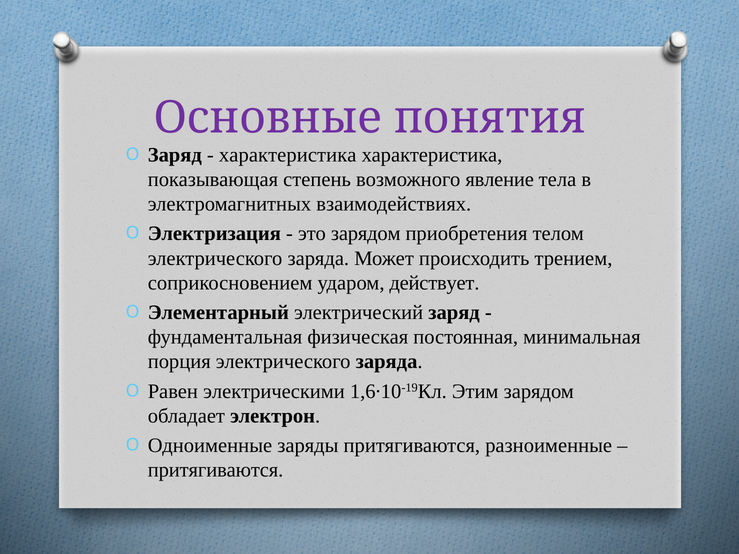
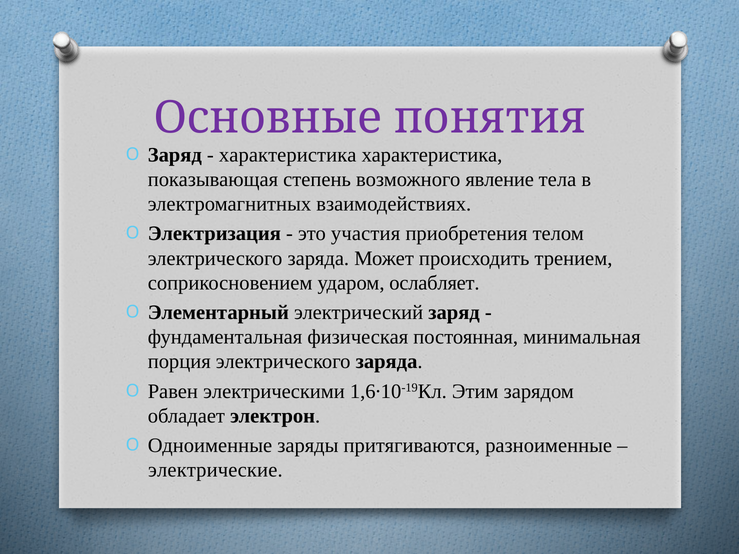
это зарядом: зарядом -> участия
действует: действует -> ослабляет
притягиваются at (216, 470): притягиваются -> электрические
